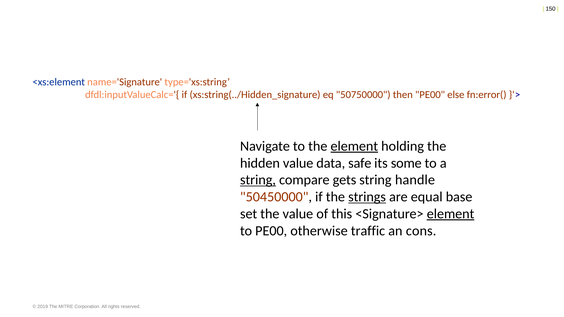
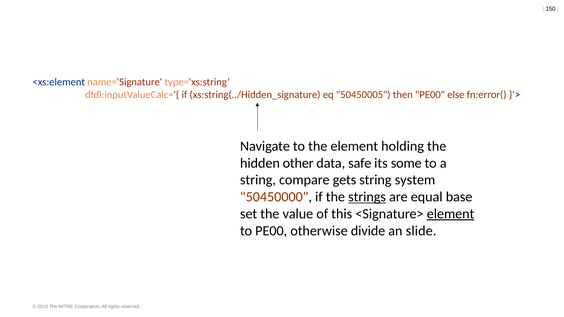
50750000: 50750000 -> 50450005
element at (354, 146) underline: present -> none
hidden value: value -> other
string at (258, 180) underline: present -> none
handle: handle -> system
traffic: traffic -> divide
cons: cons -> slide
